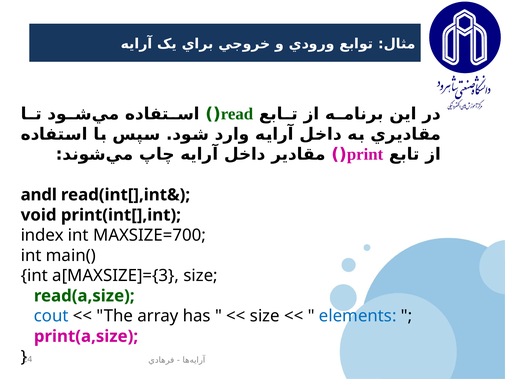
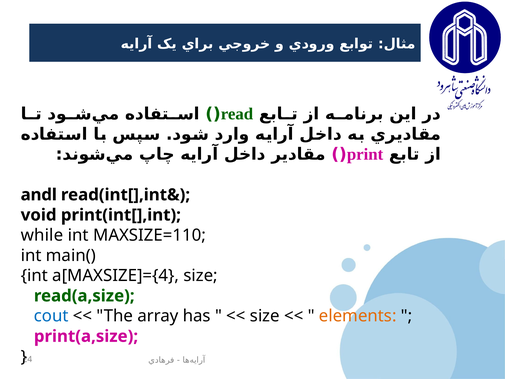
index: index -> while
MAXSIZE=700: MAXSIZE=700 -> MAXSIZE=110
a[MAXSIZE]={3: a[MAXSIZE]={3 -> a[MAXSIZE]={4
elements colour: blue -> orange
